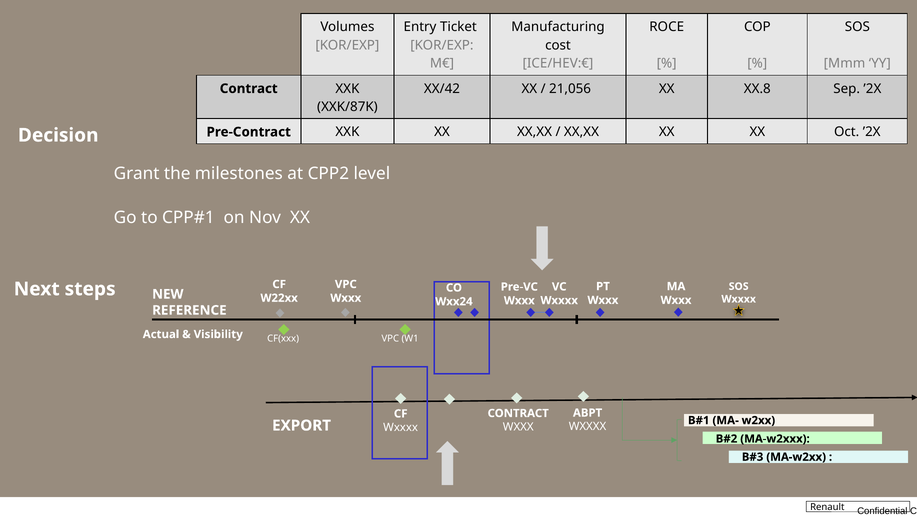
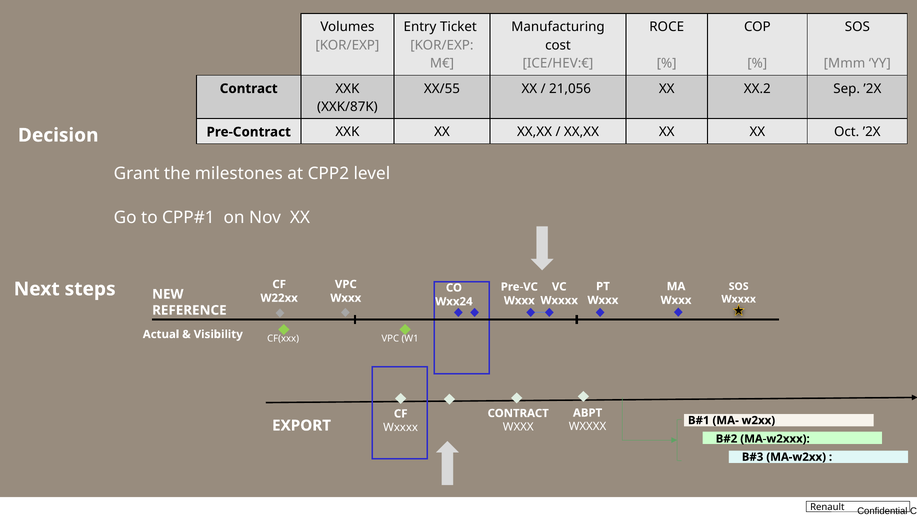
XX/42: XX/42 -> XX/55
XX.8: XX.8 -> XX.2
